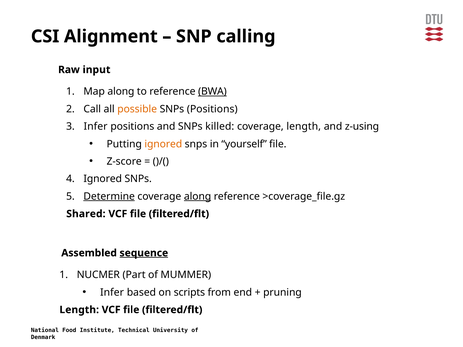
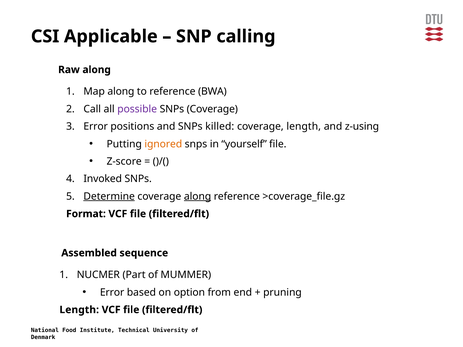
Alignment: Alignment -> Applicable
Raw input: input -> along
BWA underline: present -> none
possible colour: orange -> purple
SNPs Positions: Positions -> Coverage
Infer at (96, 127): Infer -> Error
Ignored at (103, 179): Ignored -> Invoked
Shared: Shared -> Format
sequence underline: present -> none
Infer at (112, 293): Infer -> Error
scripts: scripts -> option
